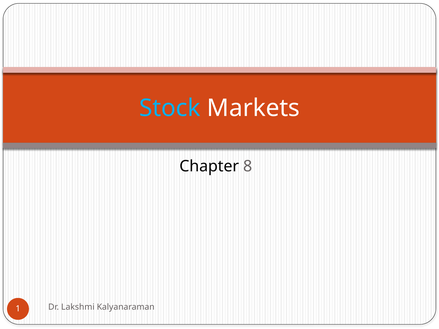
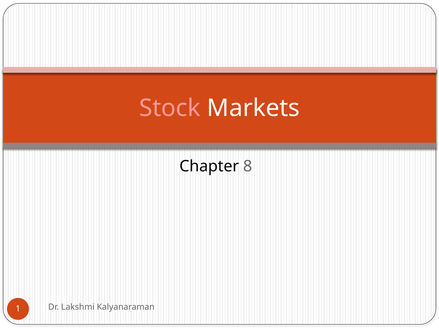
Stock colour: light blue -> pink
